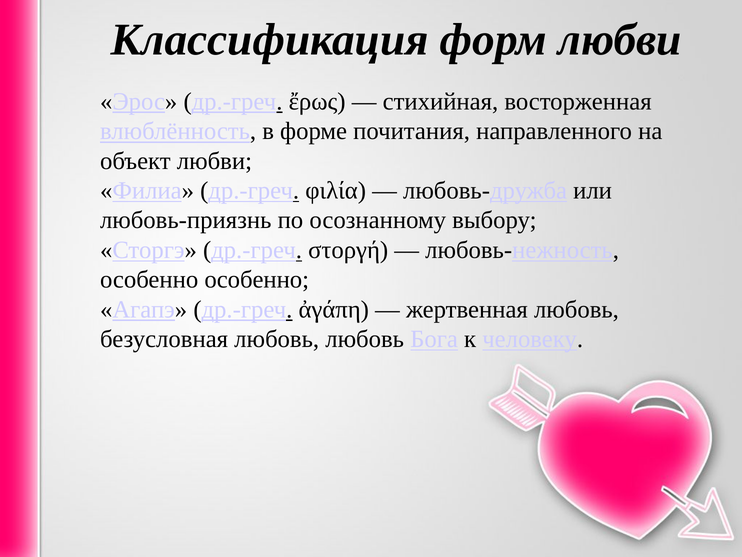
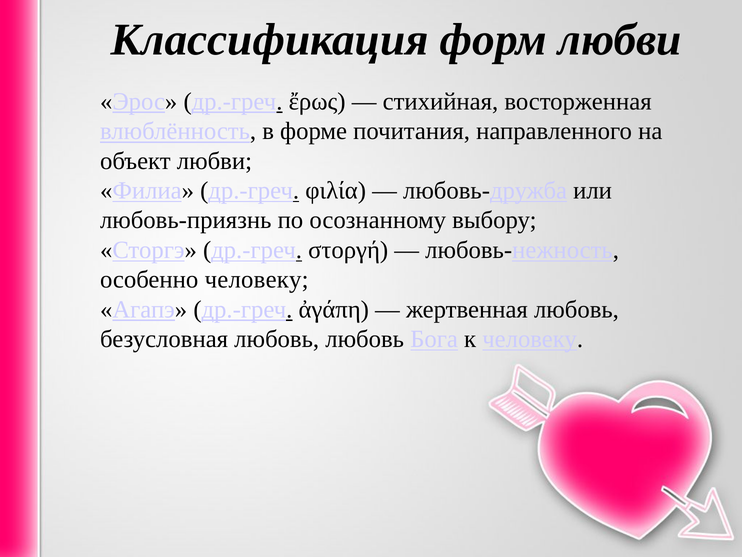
особенно особенно: особенно -> человеку
